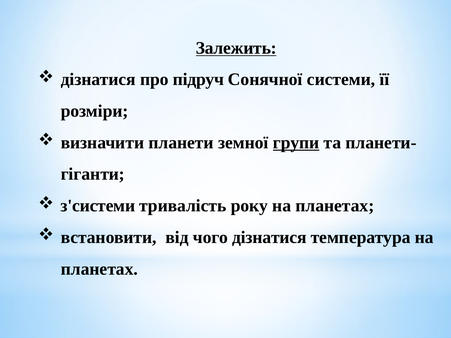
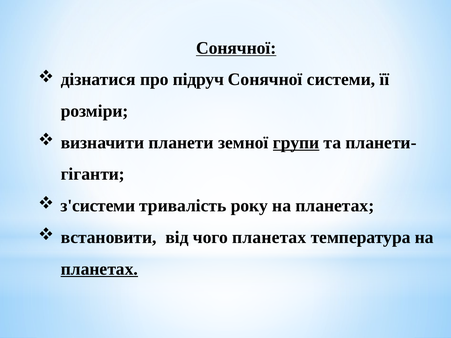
Залежить at (236, 48): Залежить -> Сонячної
чого дізнатися: дізнатися -> планетах
планетах at (99, 269) underline: none -> present
